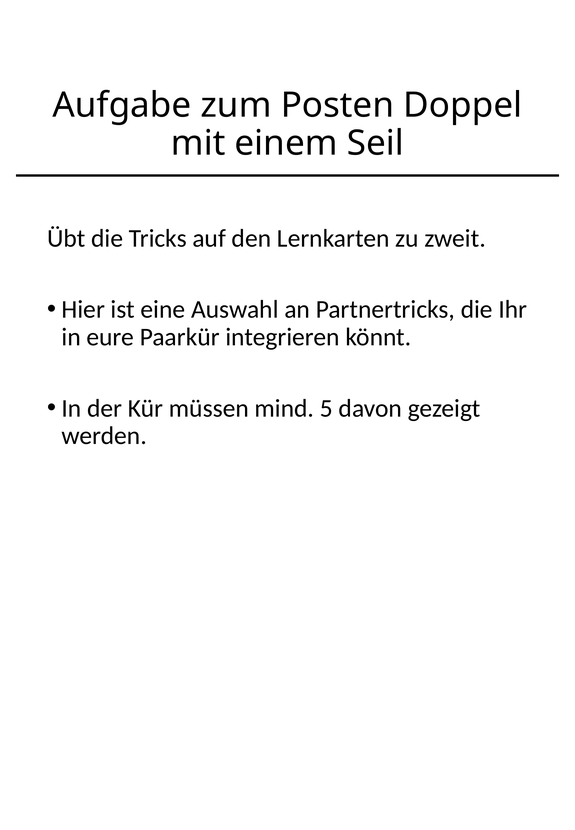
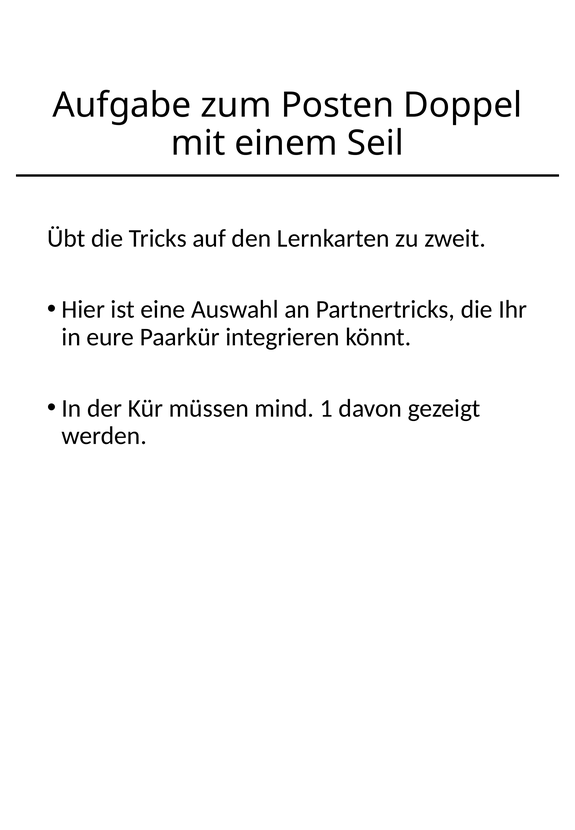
5: 5 -> 1
